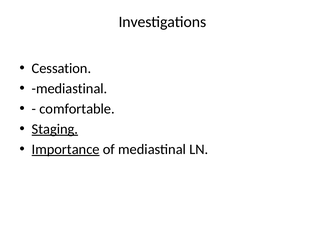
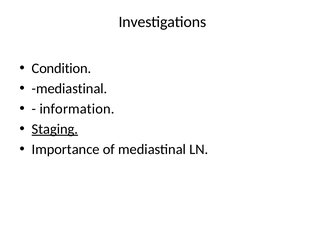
Cessation: Cessation -> Condition
comfortable: comfortable -> information
Importance underline: present -> none
